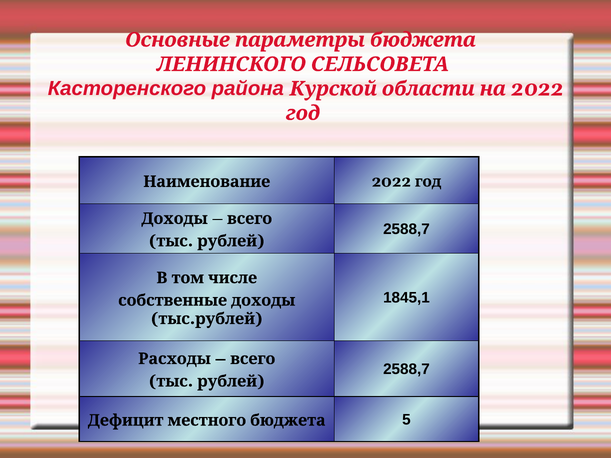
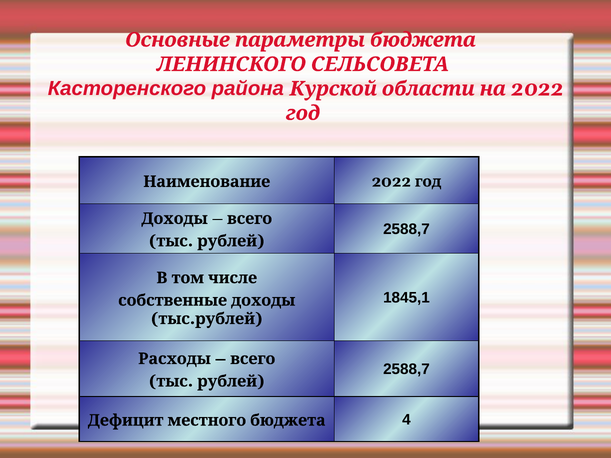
5: 5 -> 4
